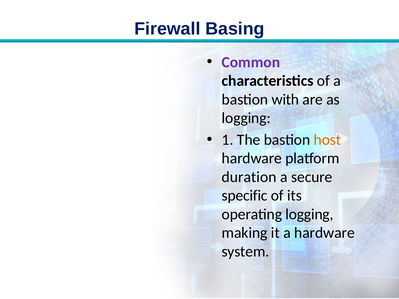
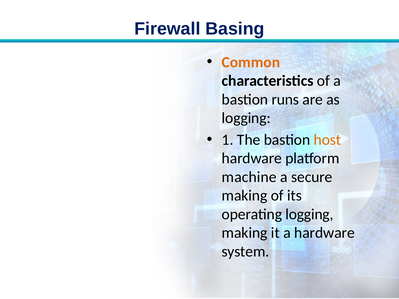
Common colour: purple -> orange
with: with -> runs
duration: duration -> machine
specific at (245, 196): specific -> making
